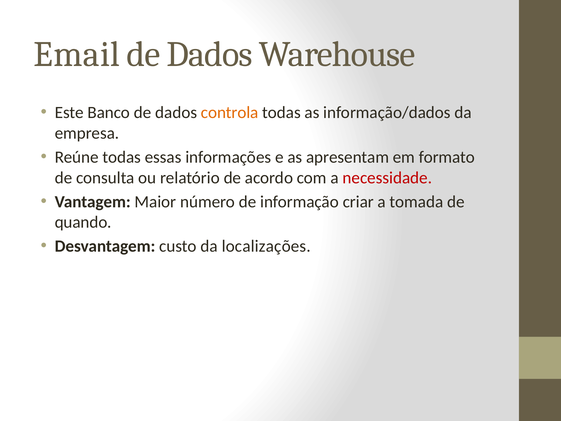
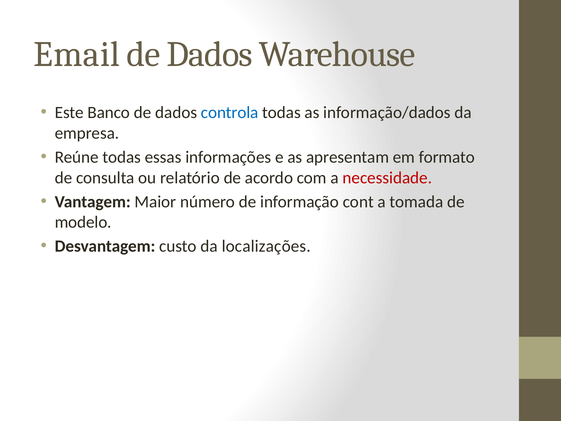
controla colour: orange -> blue
criar: criar -> cont
quando: quando -> modelo
